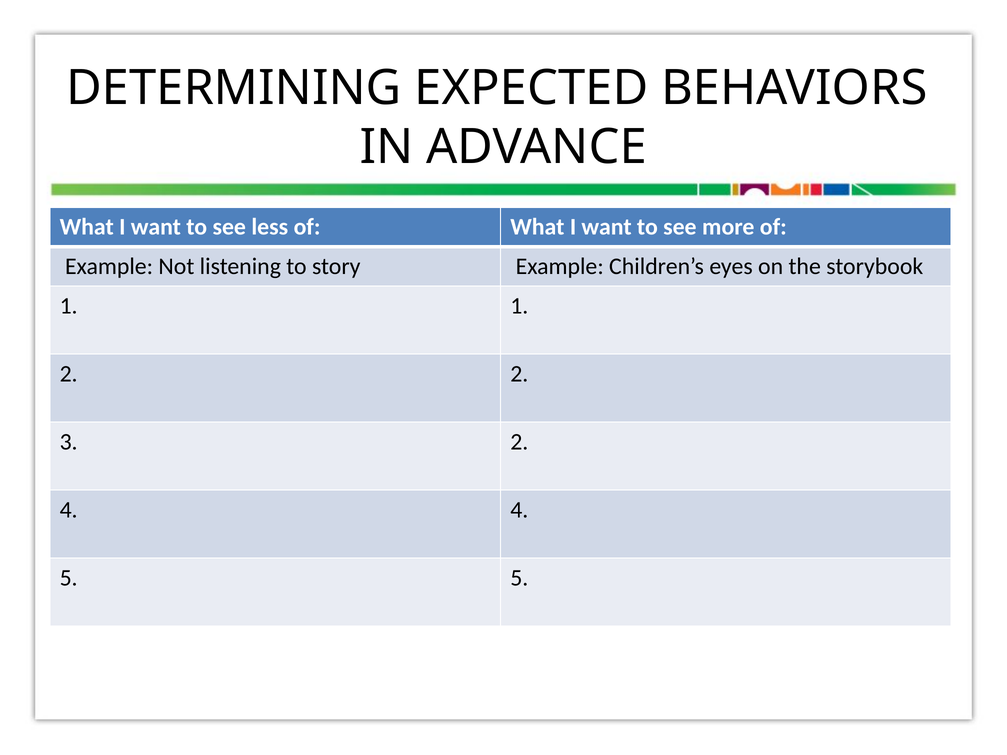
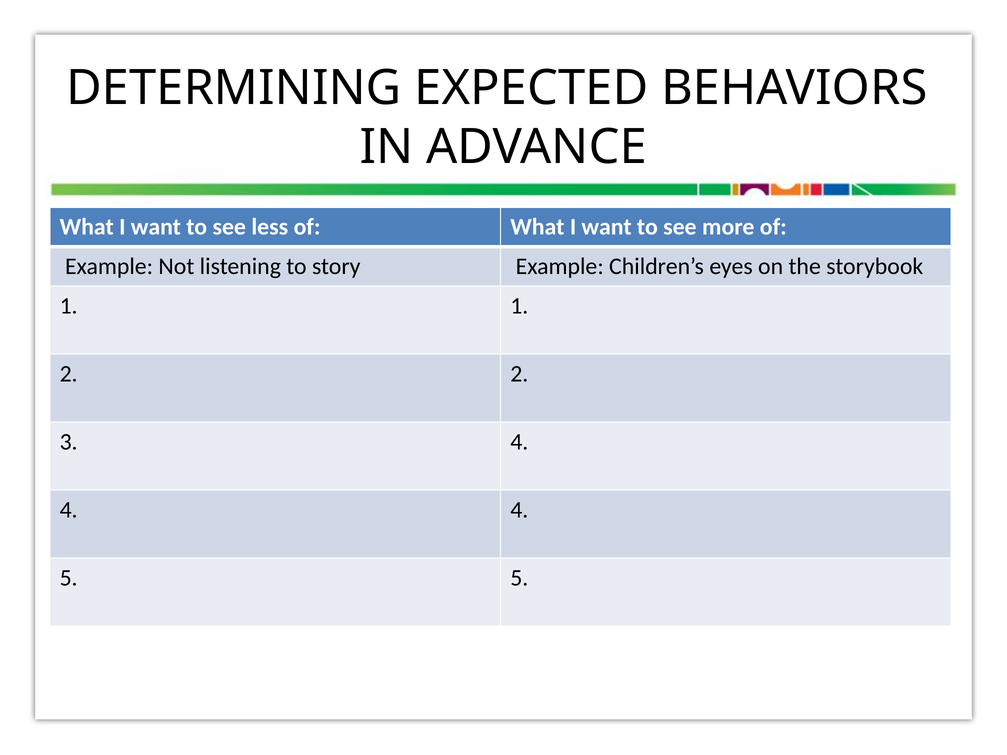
3 2: 2 -> 4
